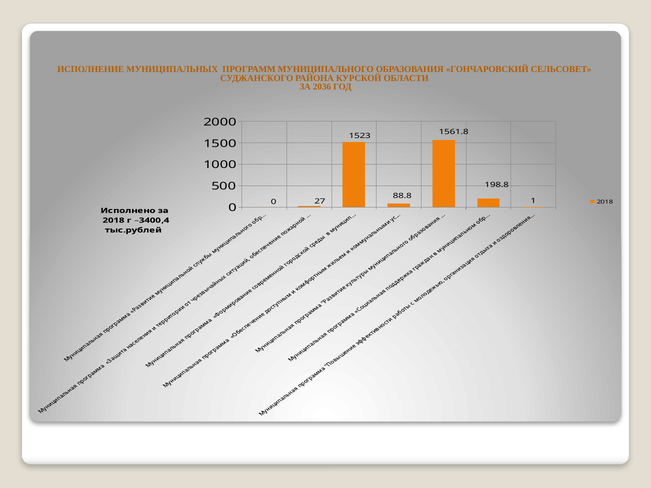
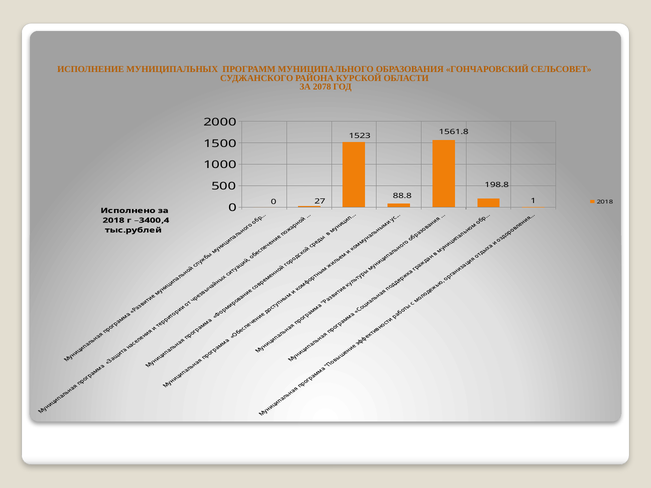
2036: 2036 -> 2078
